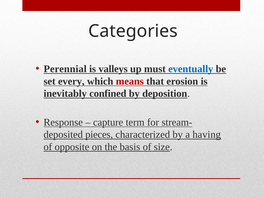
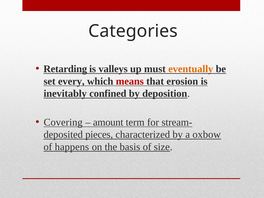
Perennial: Perennial -> Retarding
eventually colour: blue -> orange
Response: Response -> Covering
capture: capture -> amount
having: having -> oxbow
opposite: opposite -> happens
